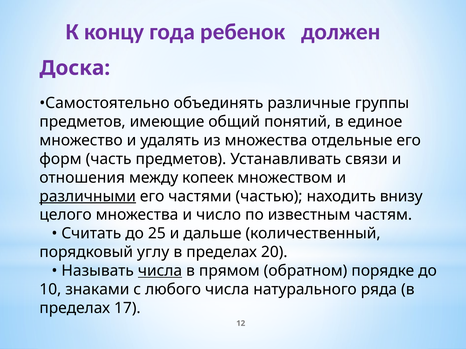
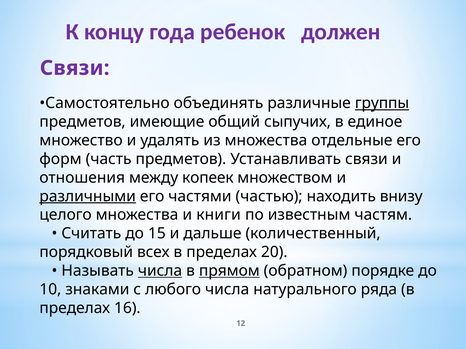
Доска at (75, 68): Доска -> Связи
группы underline: none -> present
понятий: понятий -> сыпучих
число: число -> книги
25: 25 -> 15
углу: углу -> всех
прямом underline: none -> present
17: 17 -> 16
